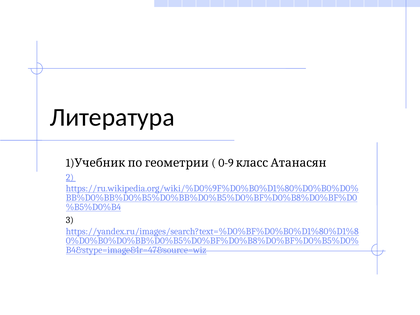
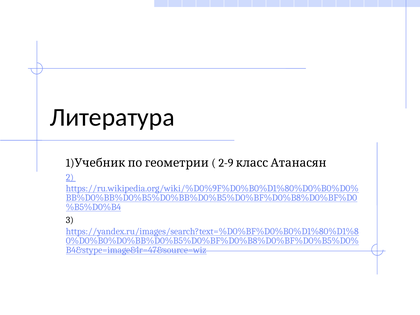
0-9: 0-9 -> 2-9
